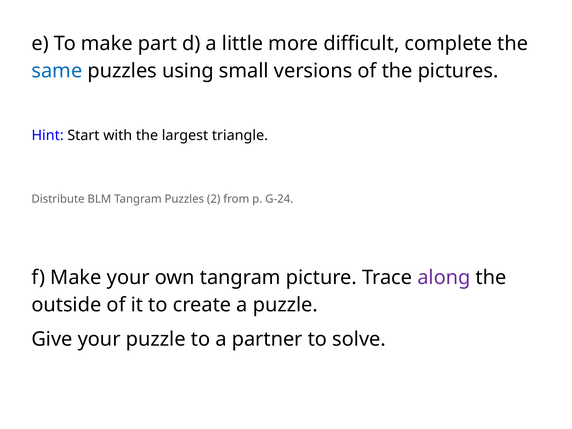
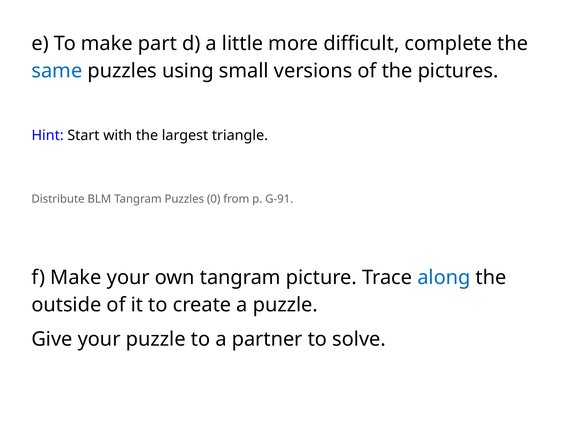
2: 2 -> 0
G-24: G-24 -> G-91
along colour: purple -> blue
